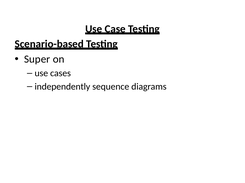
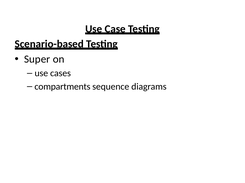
independently: independently -> compartments
